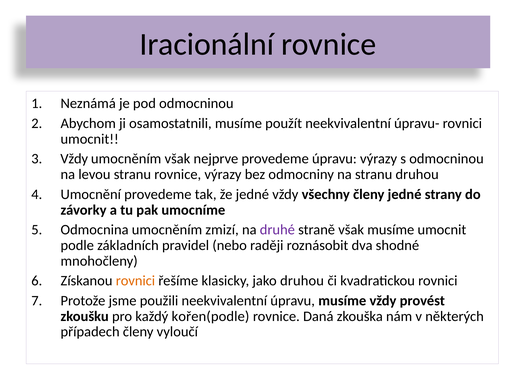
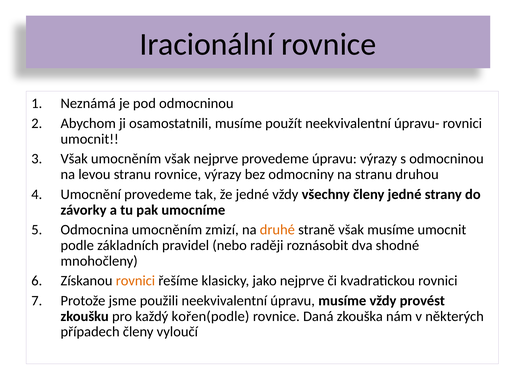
Vždy at (74, 159): Vždy -> Však
druhé colour: purple -> orange
jako druhou: druhou -> nejprve
